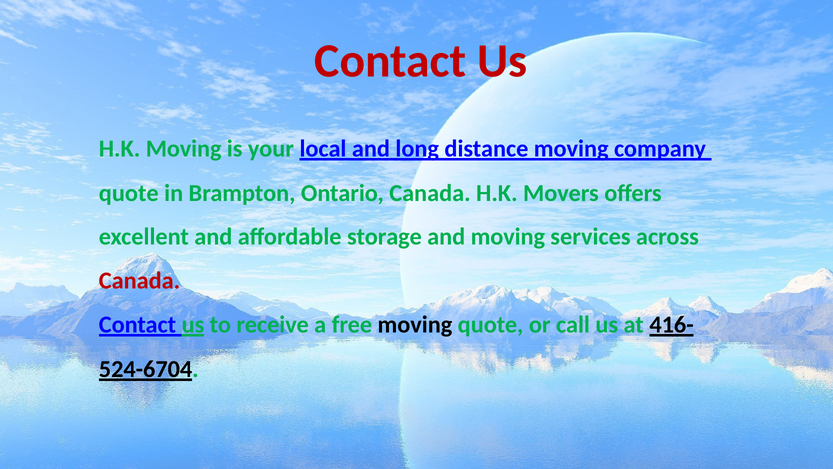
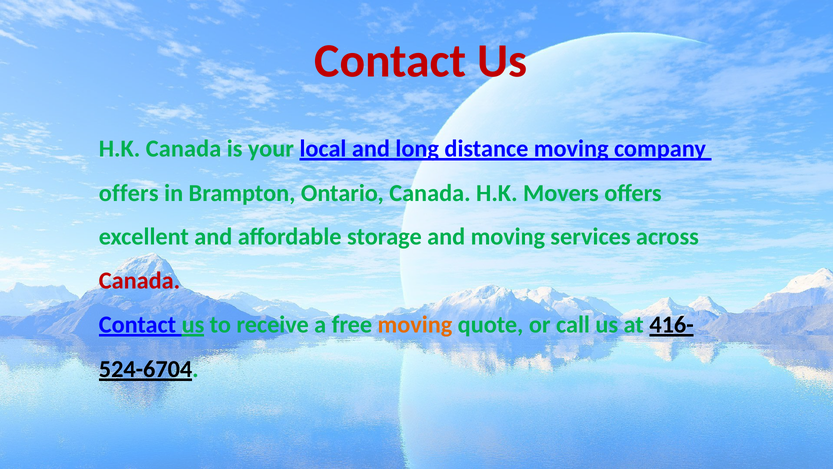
H.K Moving: Moving -> Canada
quote at (129, 193): quote -> offers
moving at (415, 325) colour: black -> orange
